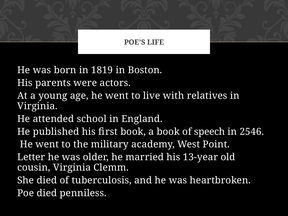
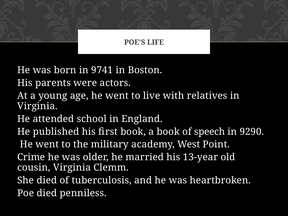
1819: 1819 -> 9741
2546: 2546 -> 9290
Letter: Letter -> Crime
